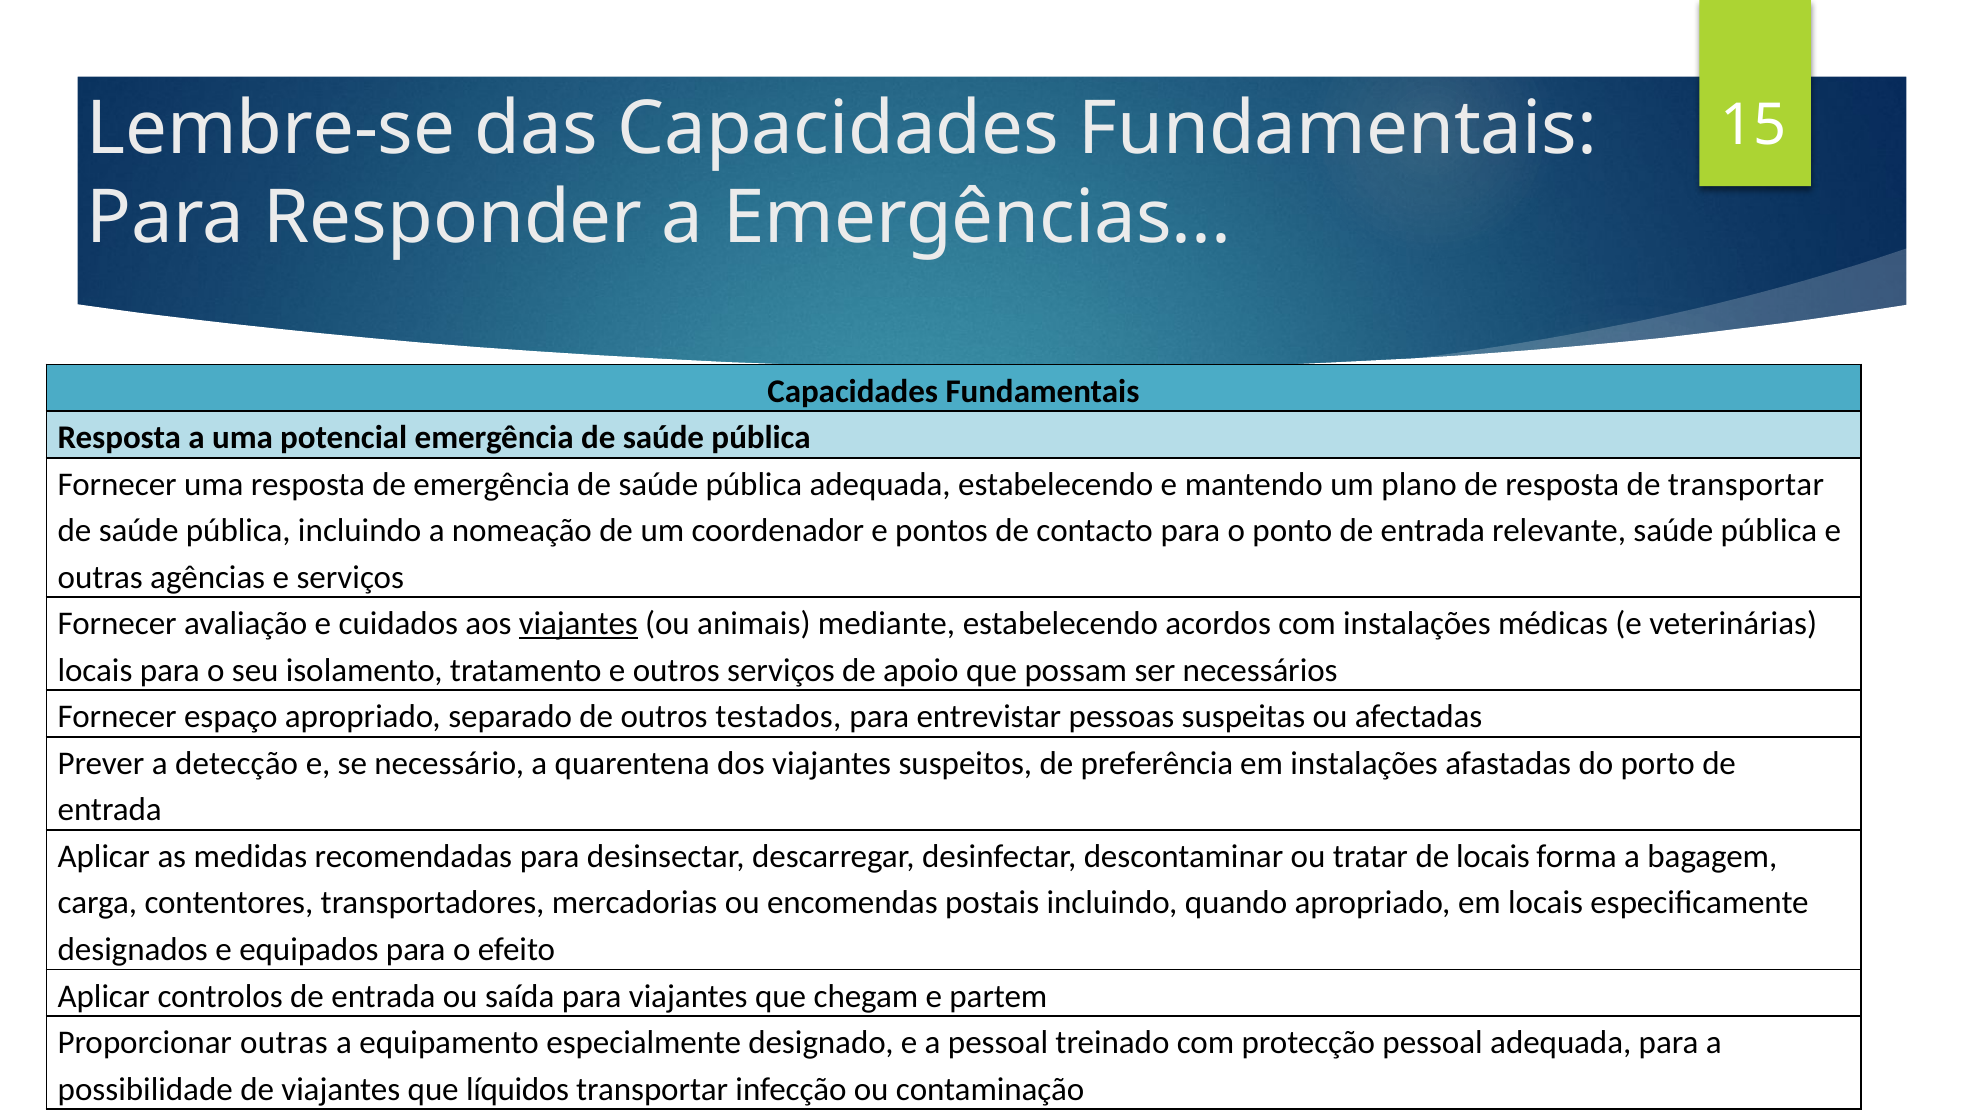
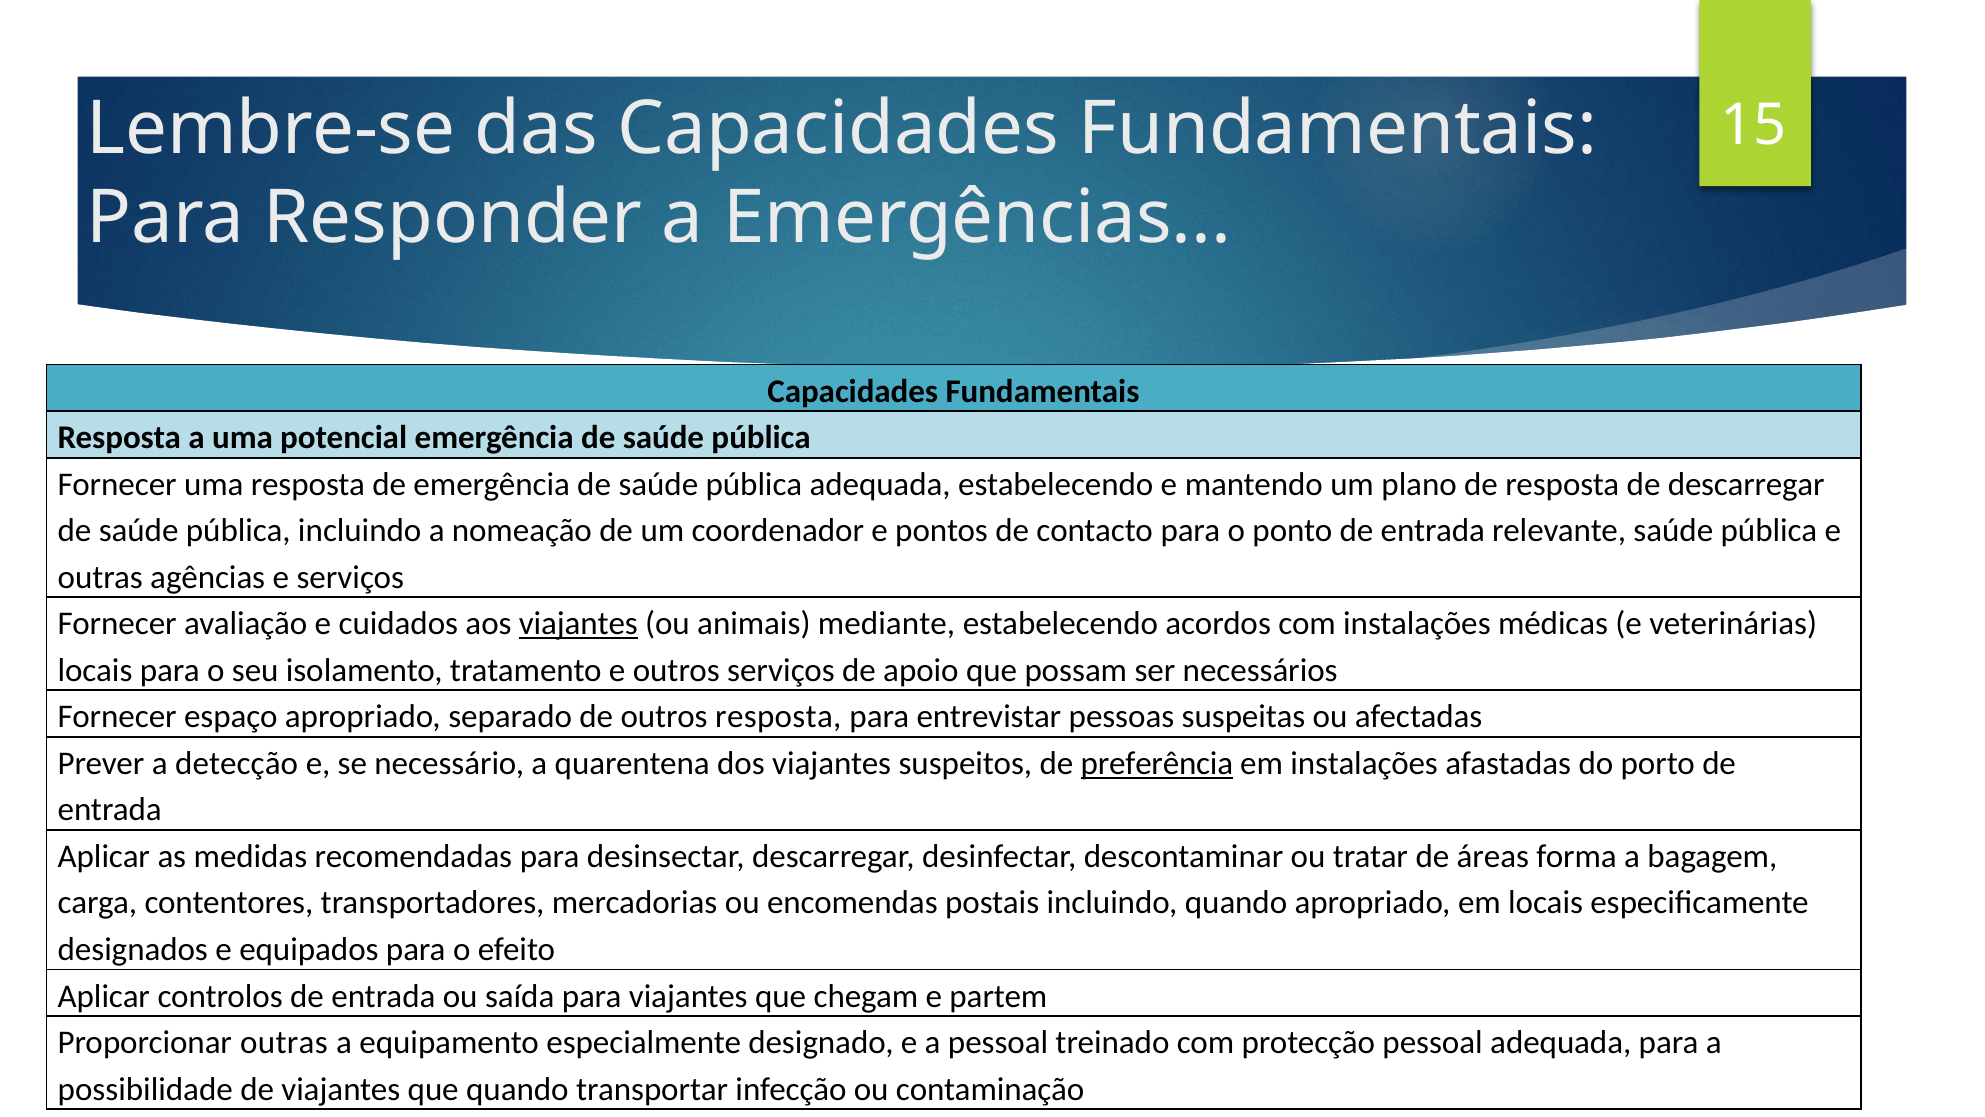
de transportar: transportar -> descarregar
outros testados: testados -> resposta
preferência underline: none -> present
de locais: locais -> áreas
que líquidos: líquidos -> quando
